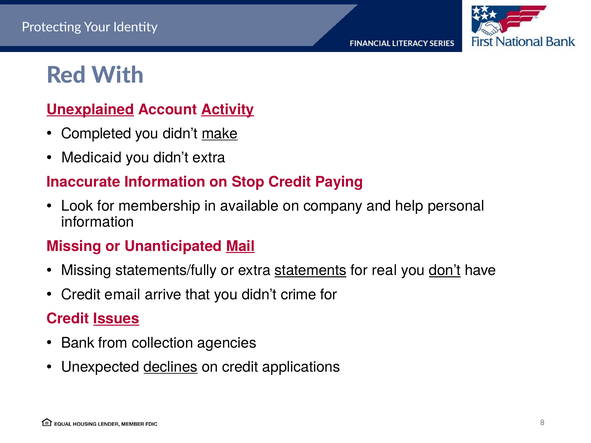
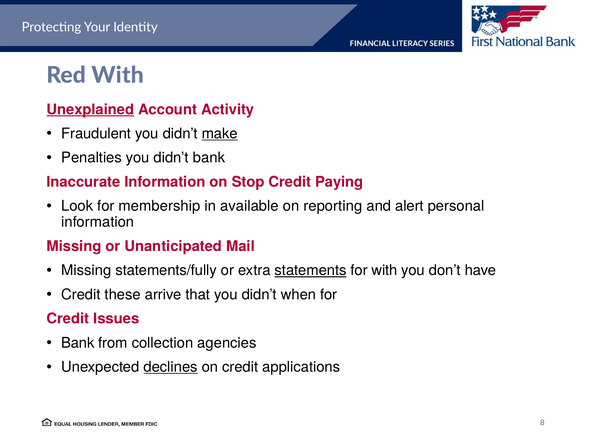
Activity underline: present -> none
Completed: Completed -> Fraudulent
Medicaid: Medicaid -> Penalties
didn’t extra: extra -> bank
company: company -> reporting
help: help -> alert
Mail underline: present -> none
for real: real -> with
don’t underline: present -> none
email: email -> these
crime: crime -> when
Issues underline: present -> none
